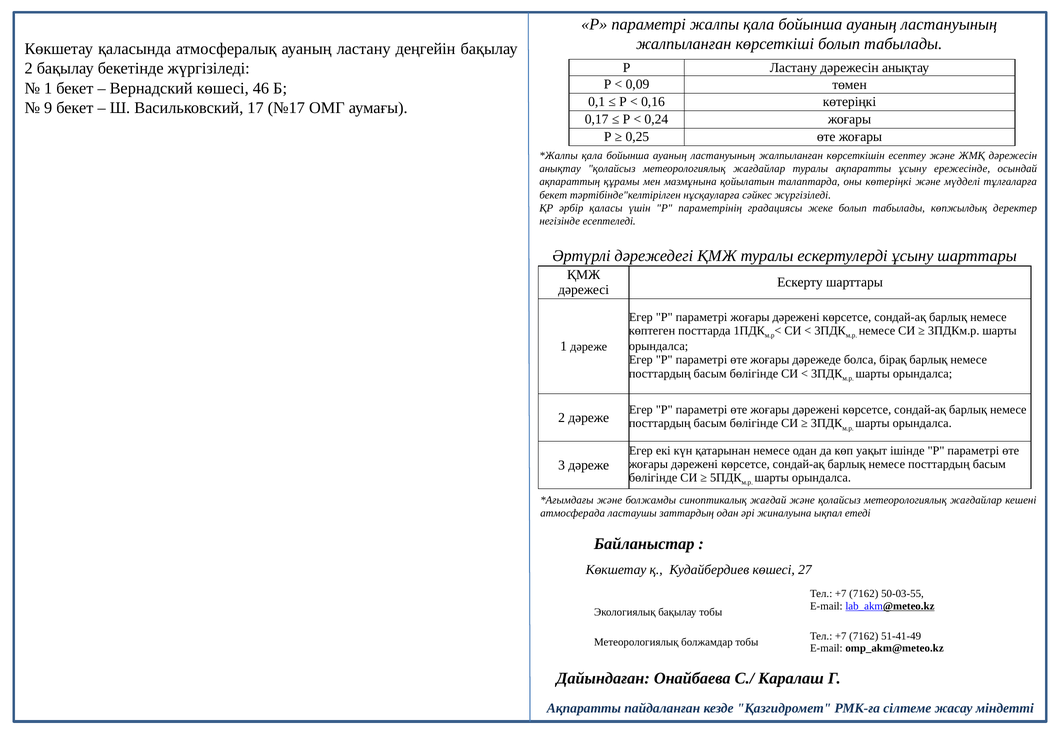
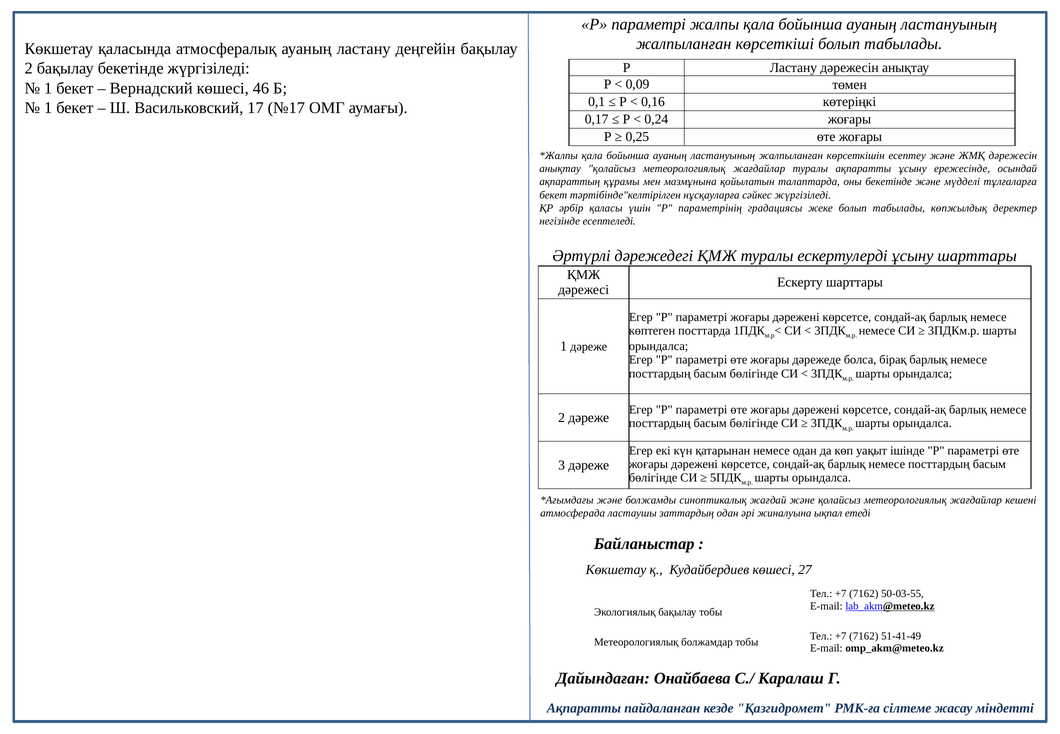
9 at (48, 108): 9 -> 1
оны көтеріңкі: көтеріңкі -> бекетінде
